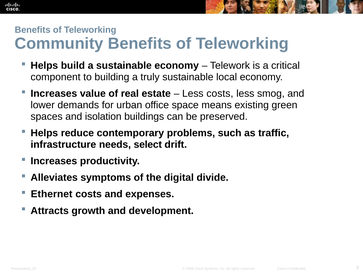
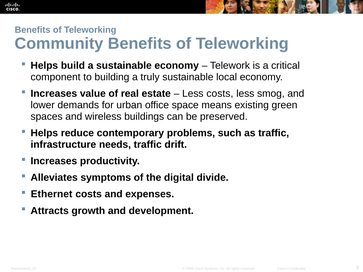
isolation: isolation -> wireless
needs select: select -> traffic
